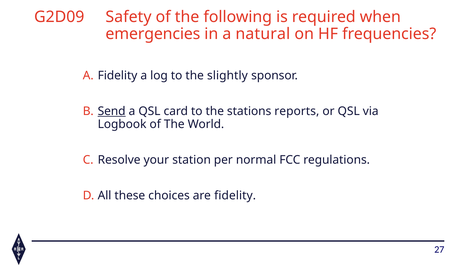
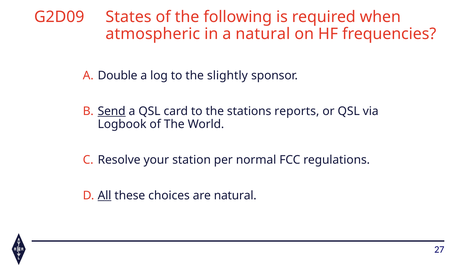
Safety: Safety -> States
emergencies: emergencies -> atmospheric
A Fidelity: Fidelity -> Double
All underline: none -> present
are fidelity: fidelity -> natural
